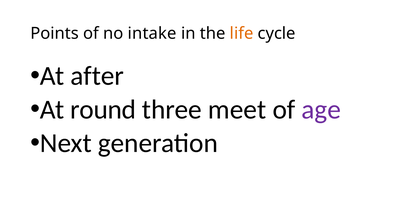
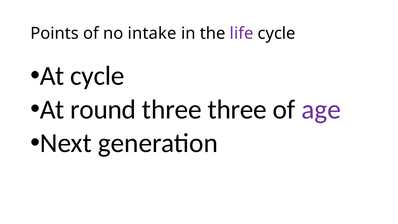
life colour: orange -> purple
At after: after -> cycle
three meet: meet -> three
